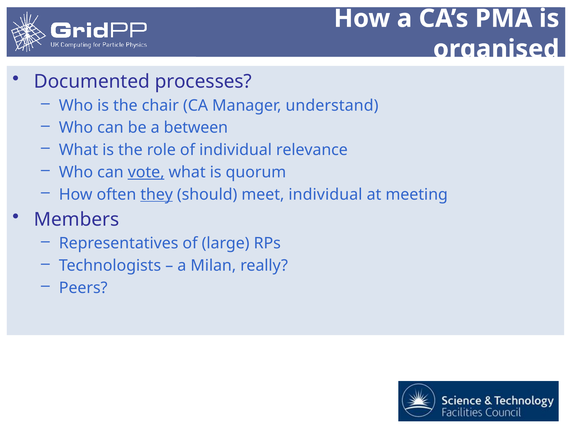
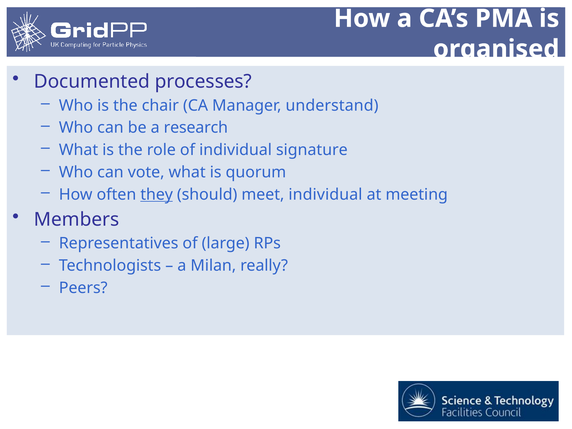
between: between -> research
relevance: relevance -> signature
vote underline: present -> none
